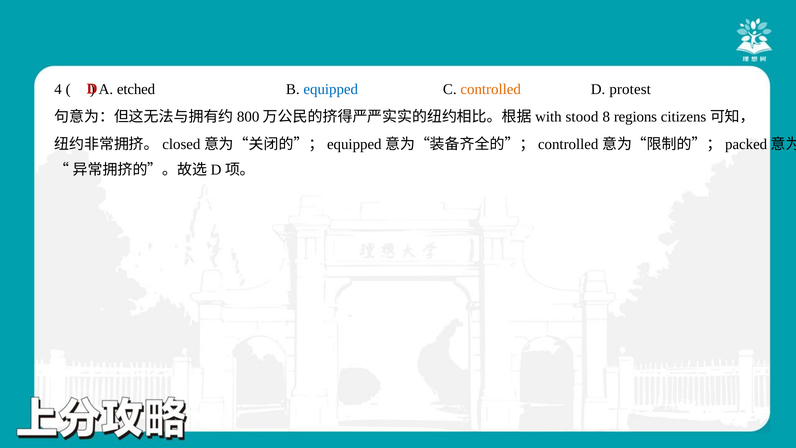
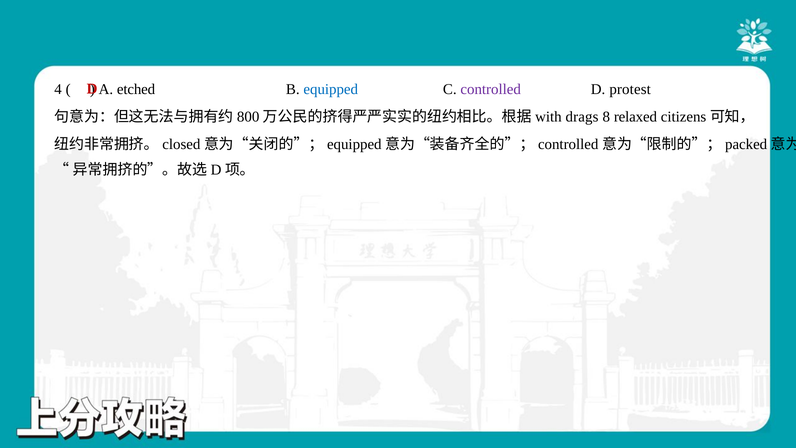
controlled colour: orange -> purple
stood: stood -> drags
regions: regions -> relaxed
